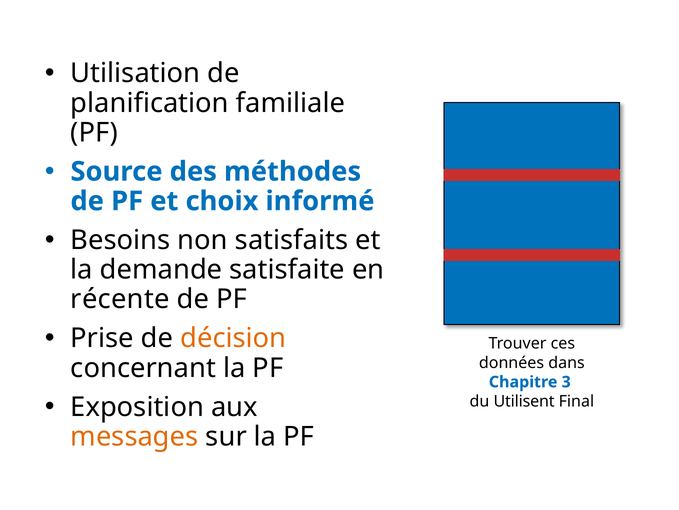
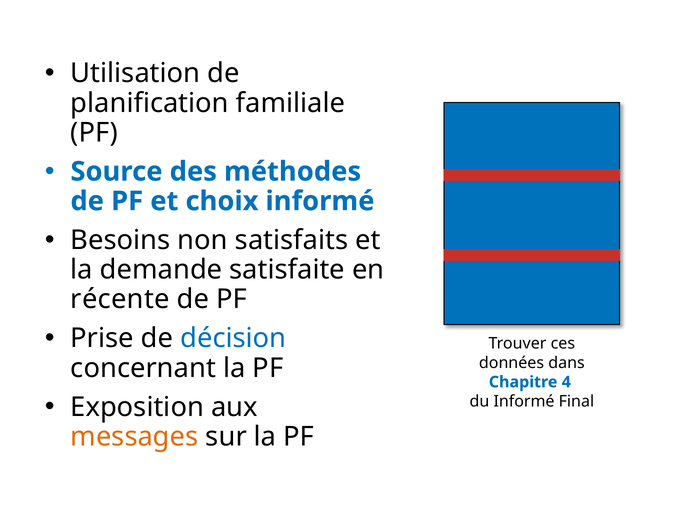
décision colour: orange -> blue
3: 3 -> 4
du Utilisent: Utilisent -> Informé
